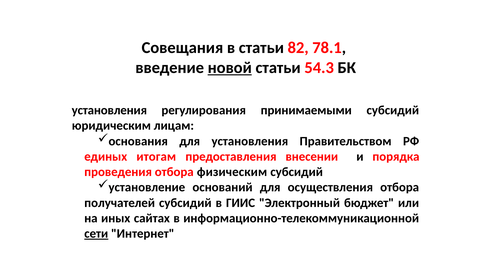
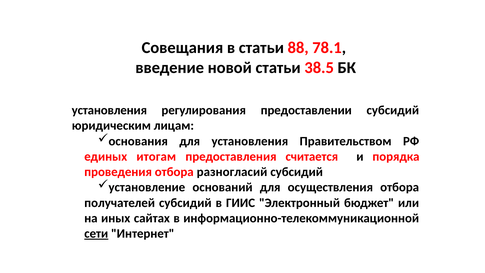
82: 82 -> 88
новой underline: present -> none
54.3: 54.3 -> 38.5
принимаемыми: принимаемыми -> предоставлении
внесении: внесении -> считается
физическим: физическим -> разногласий
